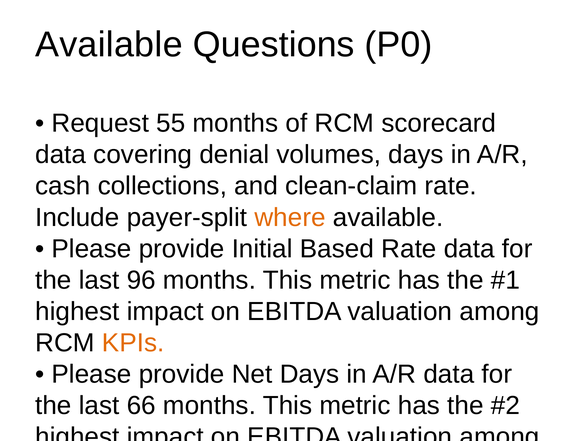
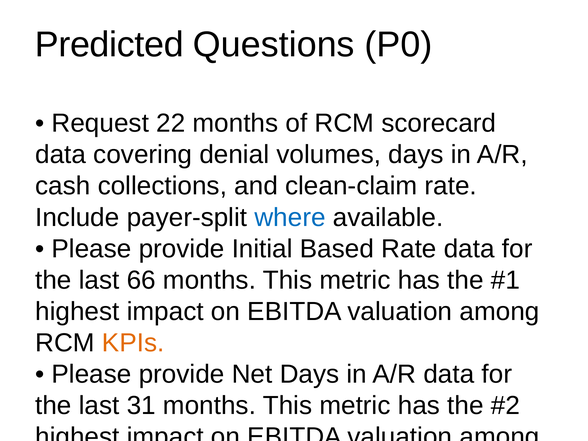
Available at (109, 45): Available -> Predicted
55: 55 -> 22
where colour: orange -> blue
96: 96 -> 66
66: 66 -> 31
